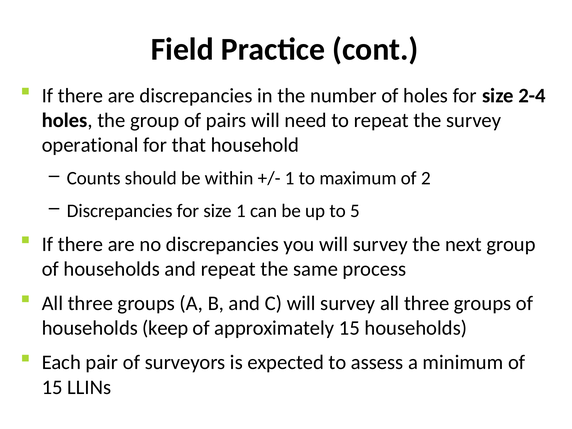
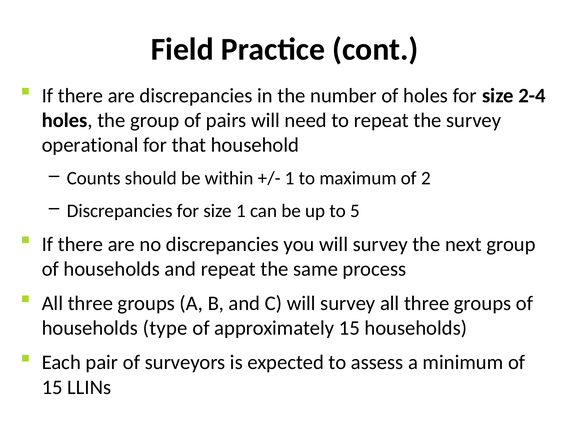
keep: keep -> type
